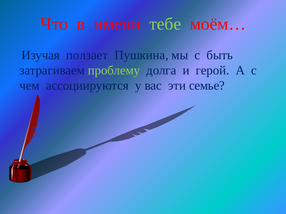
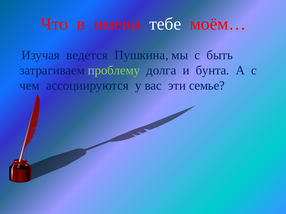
тебе colour: light green -> white
ползает: ползает -> ведется
герой: герой -> бунта
